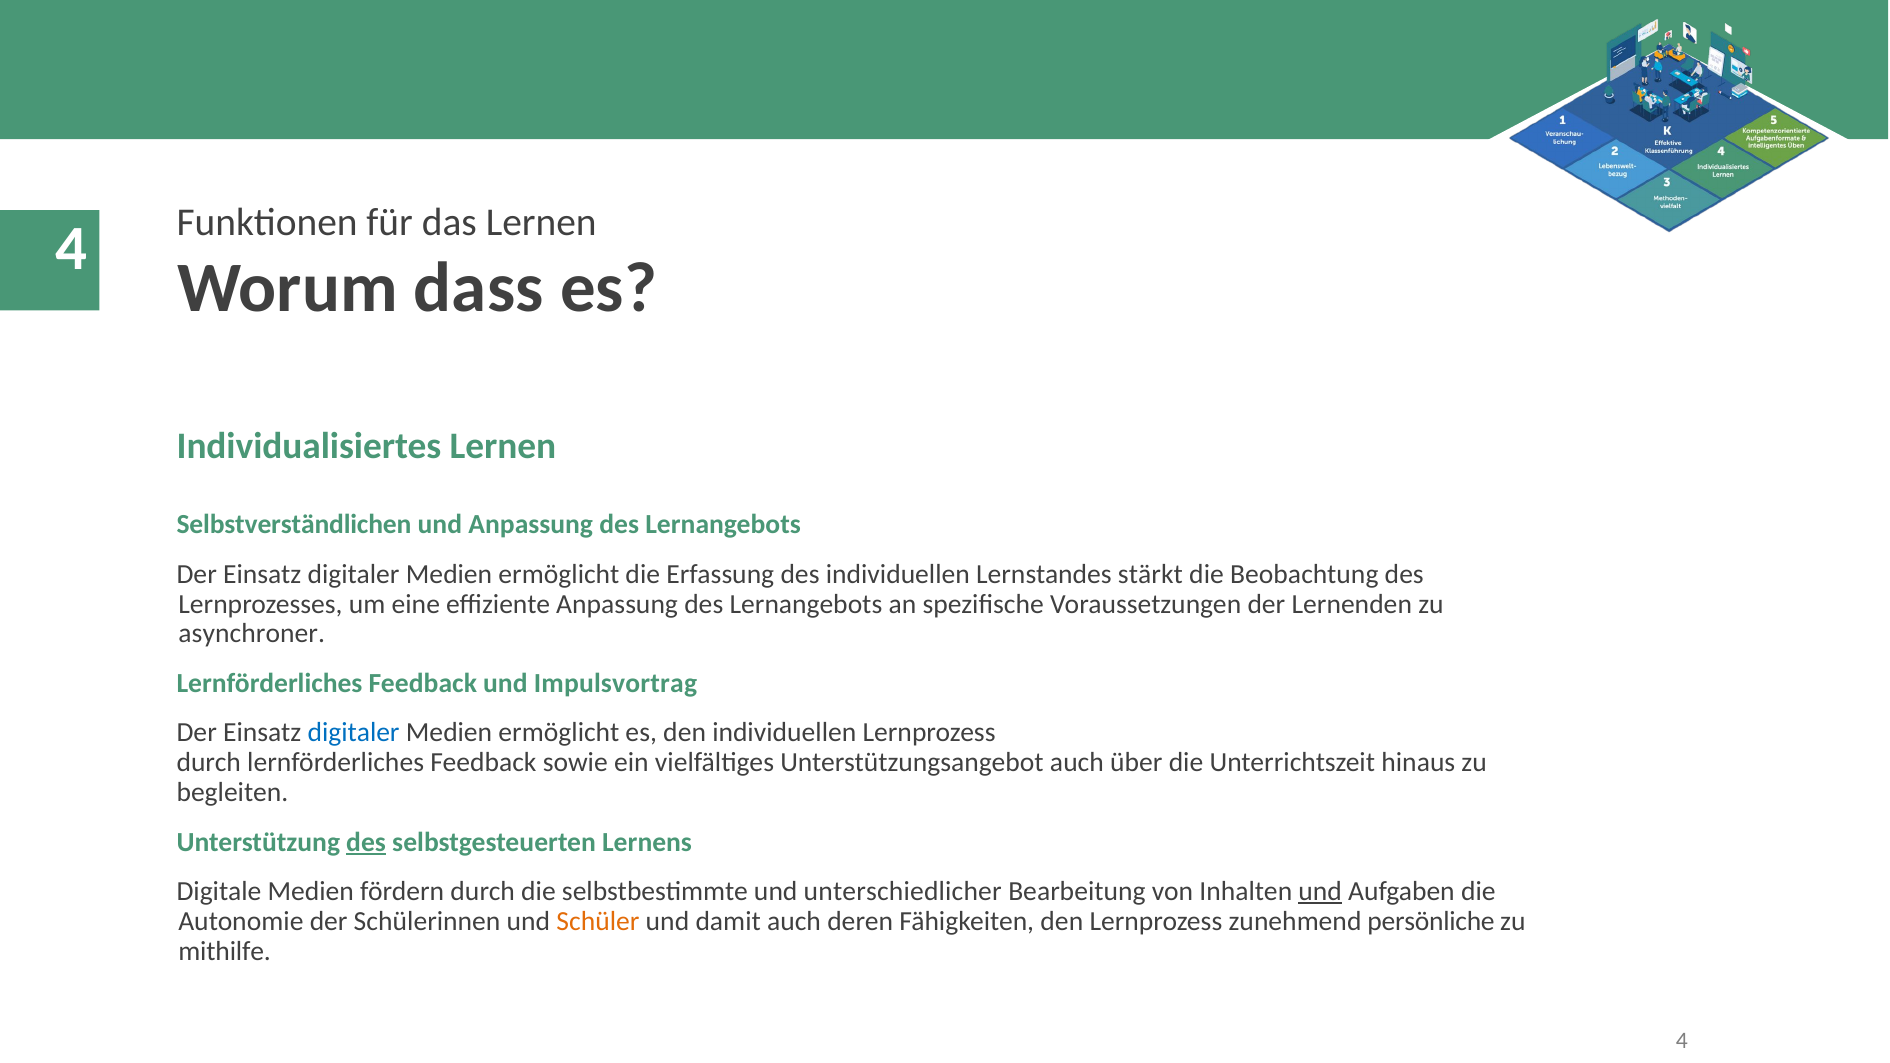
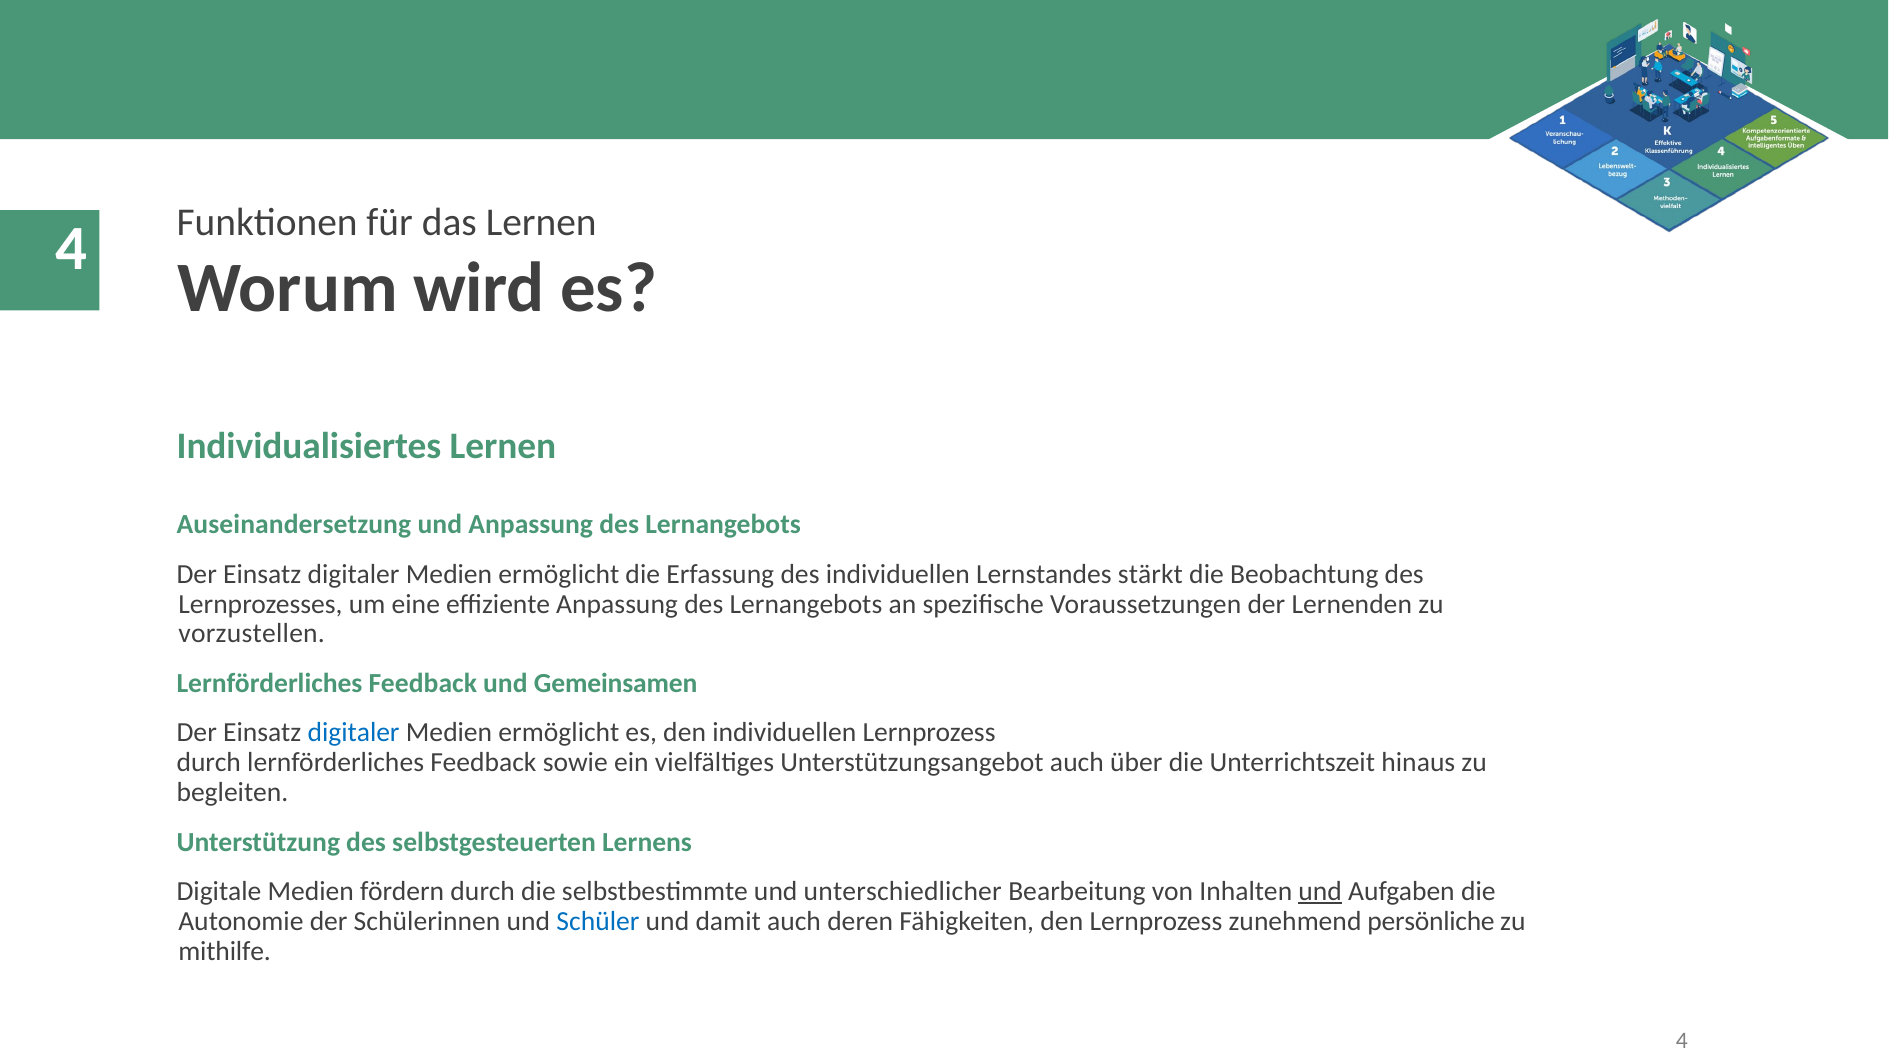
dass: dass -> wird
Selbstverständlichen: Selbstverständlichen -> Auseinandersetzung
asynchroner: asynchroner -> vorzustellen
Impulsvortrag: Impulsvortrag -> Gemeinsamen
des at (366, 842) underline: present -> none
Schüler colour: orange -> blue
